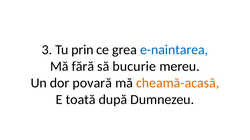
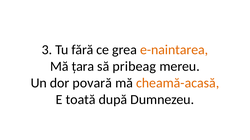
prin: prin -> fără
e-naintarea colour: blue -> orange
fără: fără -> țara
bucurie: bucurie -> pribeag
